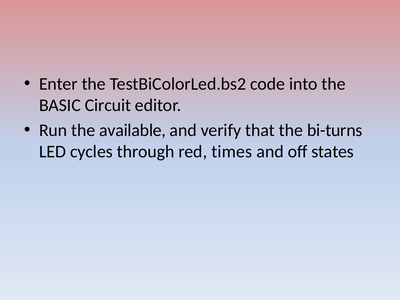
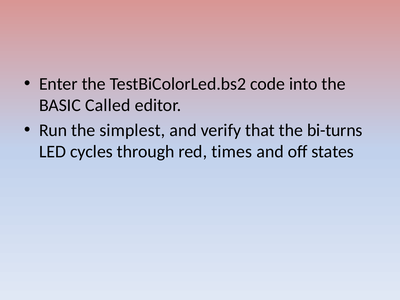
Circuit: Circuit -> Called
available: available -> simplest
